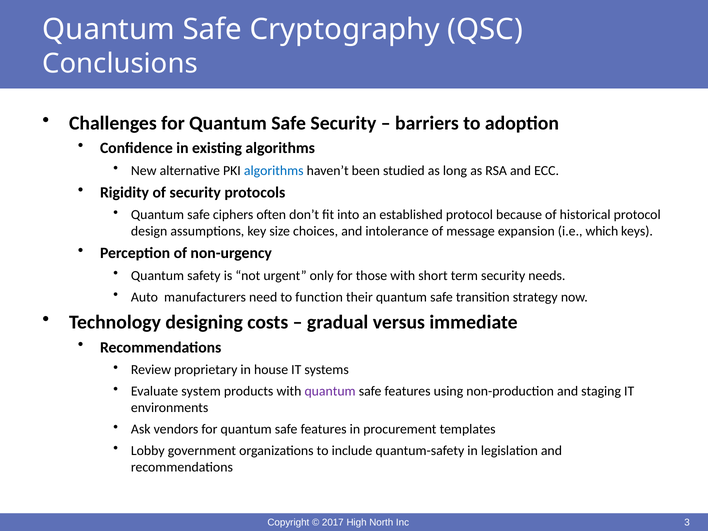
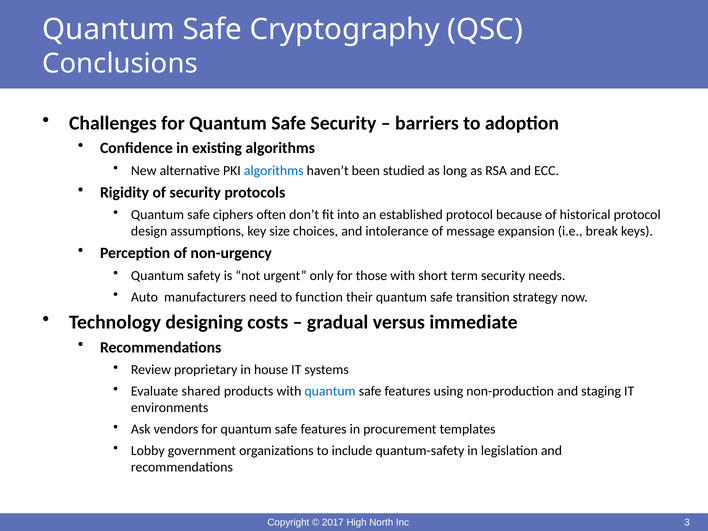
which: which -> break
system: system -> shared
quantum at (330, 391) colour: purple -> blue
